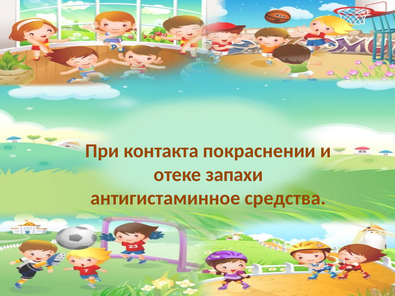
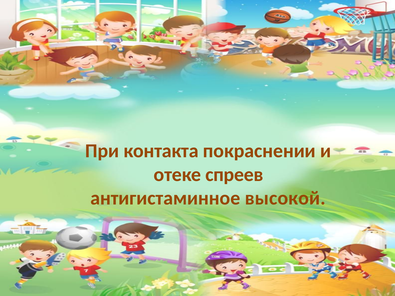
запахи: запахи -> спреев
средства: средства -> высокой
